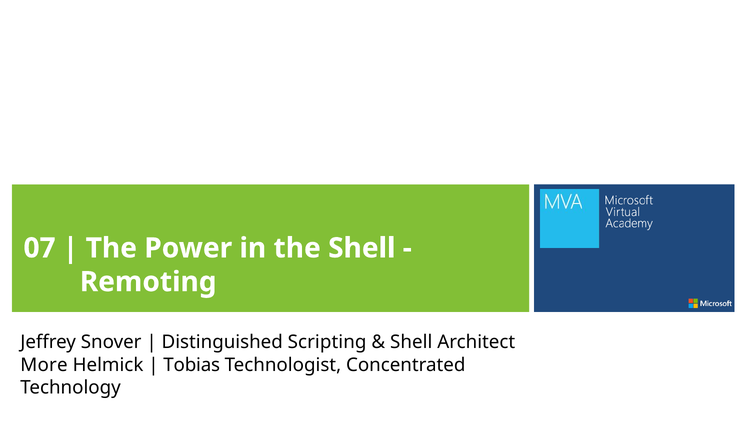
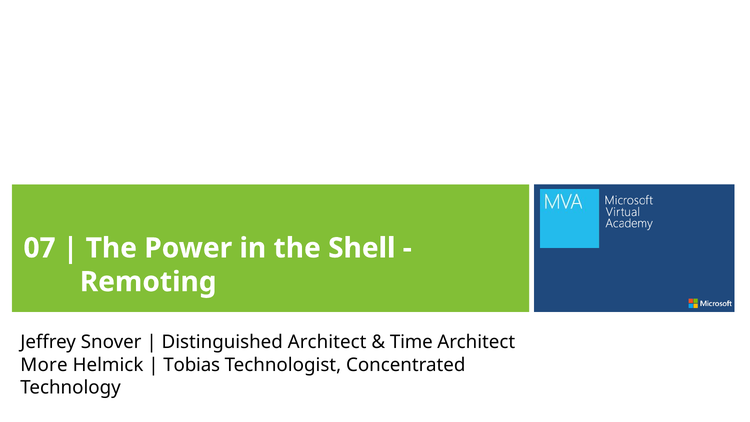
Distinguished Scripting: Scripting -> Architect
Shell at (411, 342): Shell -> Time
